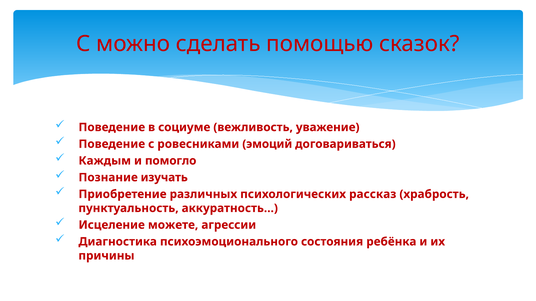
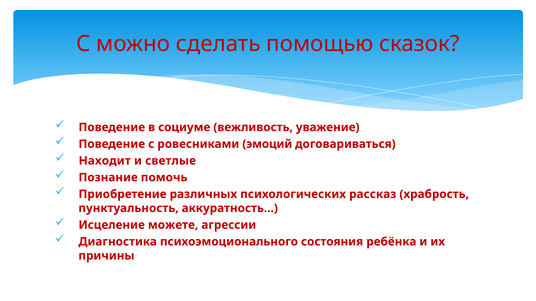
Каждым: Каждым -> Находит
помогло: помогло -> светлые
изучать: изучать -> помочь
